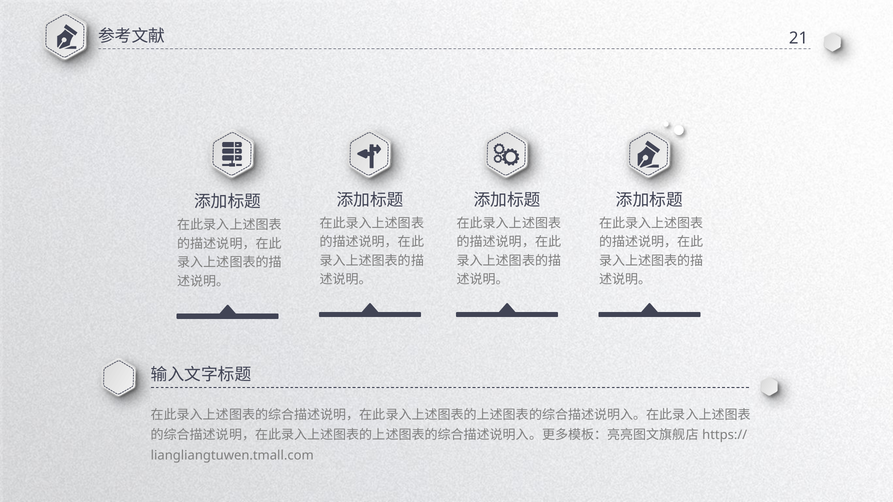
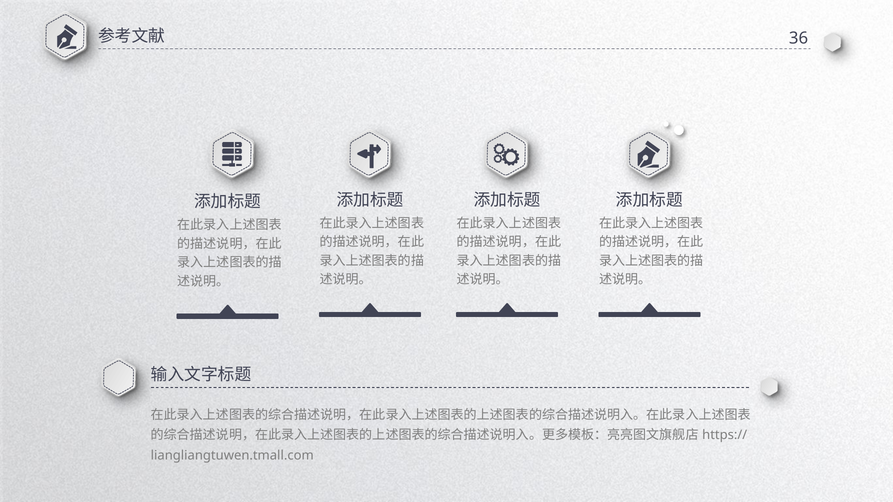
21: 21 -> 36
